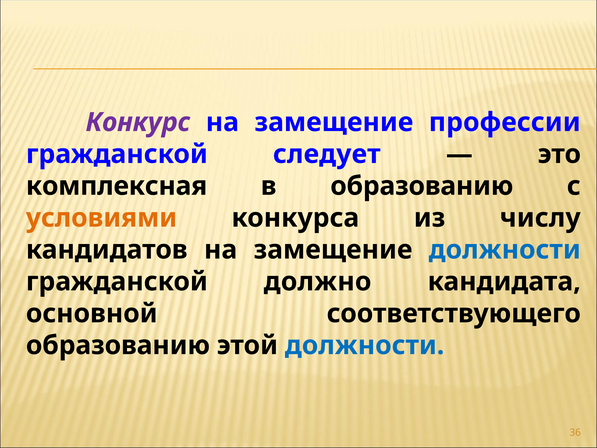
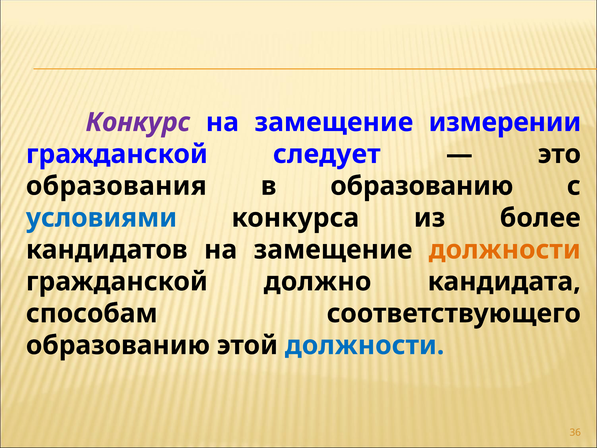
профессии: профессии -> измерении
комплексная: комплексная -> образования
условиями colour: orange -> blue
числу: числу -> более
должности at (505, 250) colour: blue -> orange
основной: основной -> способам
